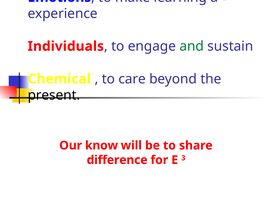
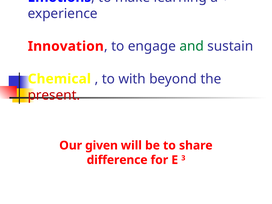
Individuals: Individuals -> Innovation
care: care -> with
present colour: black -> red
know: know -> given
